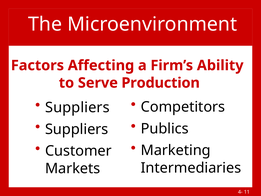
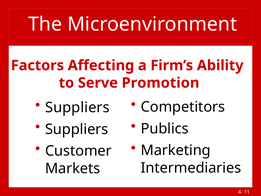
Production: Production -> Promotion
